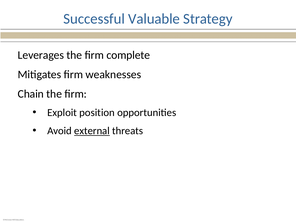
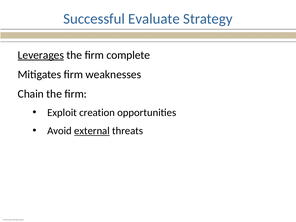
Valuable: Valuable -> Evaluate
Leverages underline: none -> present
position: position -> creation
